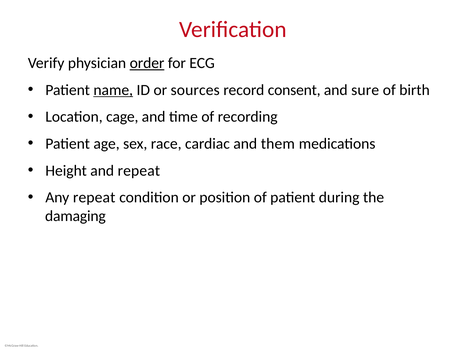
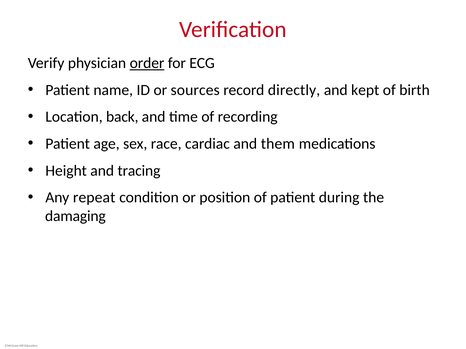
name underline: present -> none
consent: consent -> directly
sure: sure -> kept
cage: cage -> back
and repeat: repeat -> tracing
